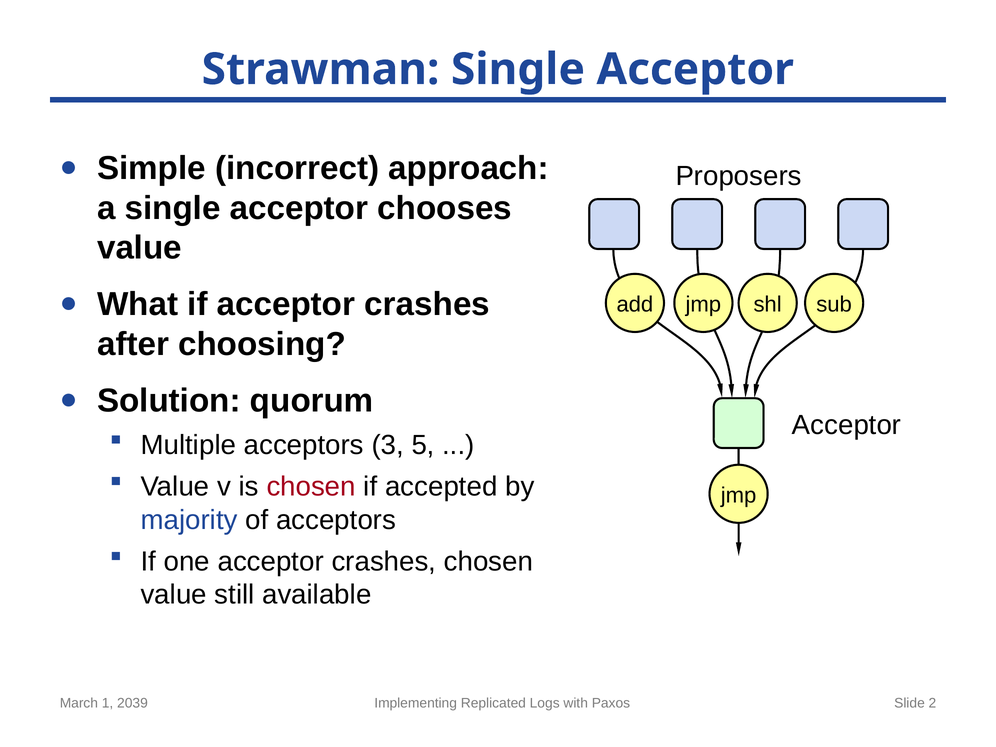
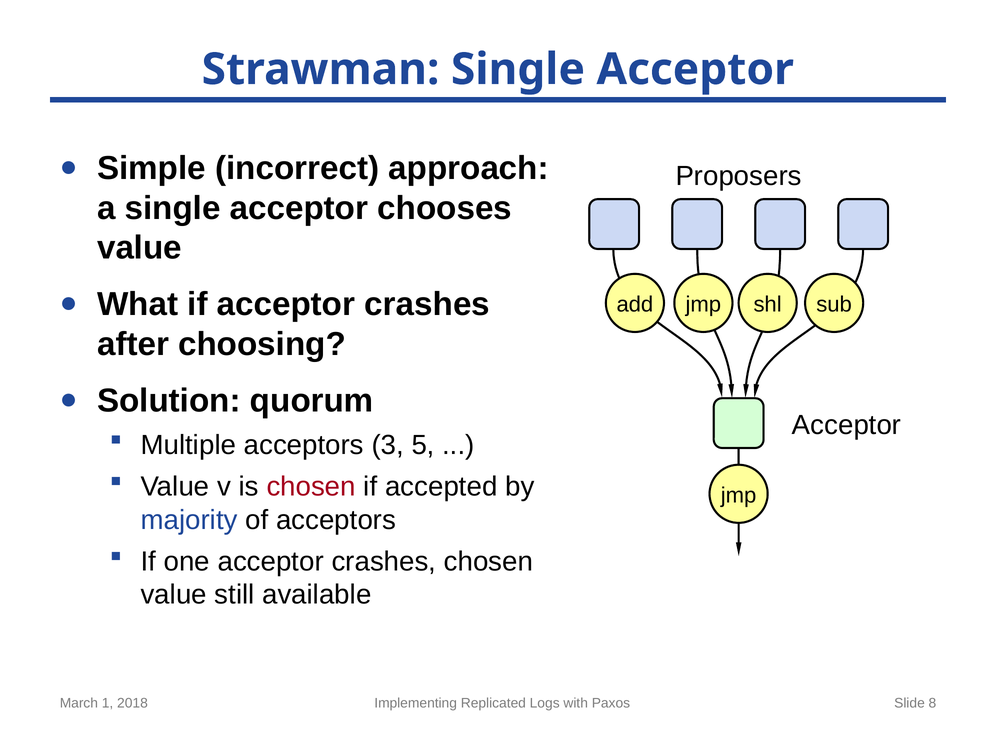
2039: 2039 -> 2018
2: 2 -> 8
